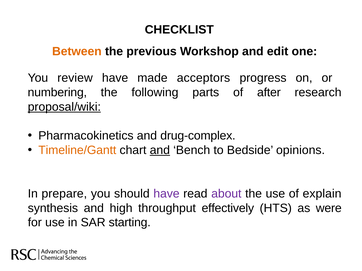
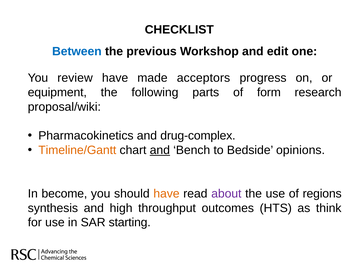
Between colour: orange -> blue
numbering: numbering -> equipment
after: after -> form
proposal/wiki underline: present -> none
prepare: prepare -> become
have at (166, 194) colour: purple -> orange
explain: explain -> regions
effectively: effectively -> outcomes
were: were -> think
